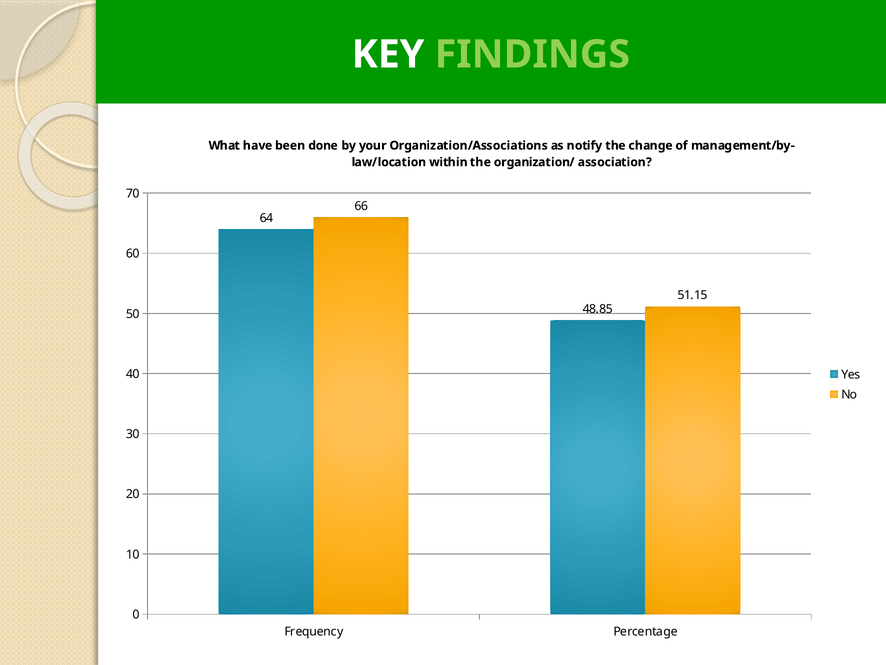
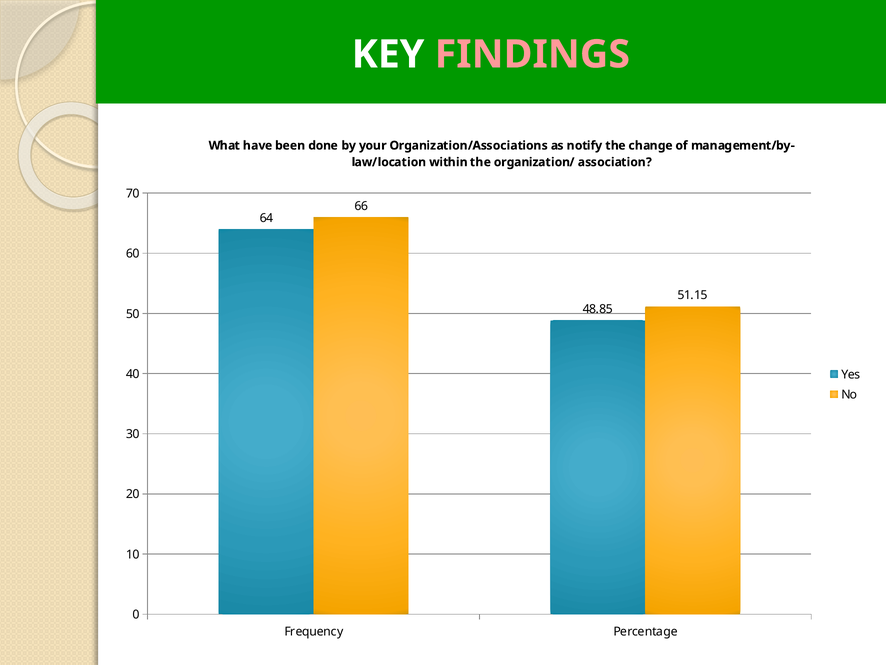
FINDINGS colour: light green -> pink
